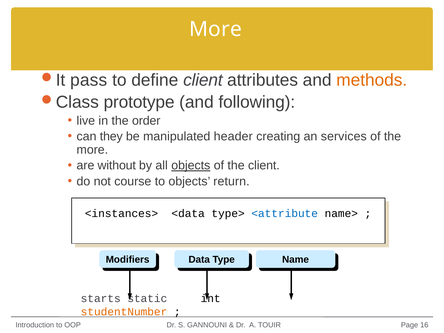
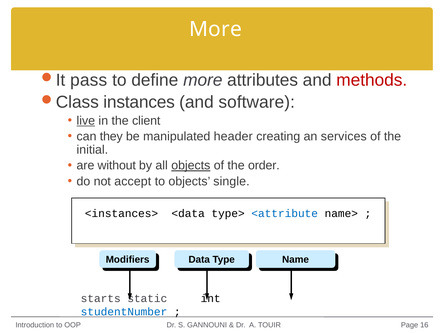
define client: client -> more
methods colour: orange -> red
prototype: prototype -> instances
following: following -> software
live underline: none -> present
order: order -> client
more at (92, 150): more -> initial
the client: client -> order
course: course -> accept
return: return -> single
studentNumber colour: orange -> blue
